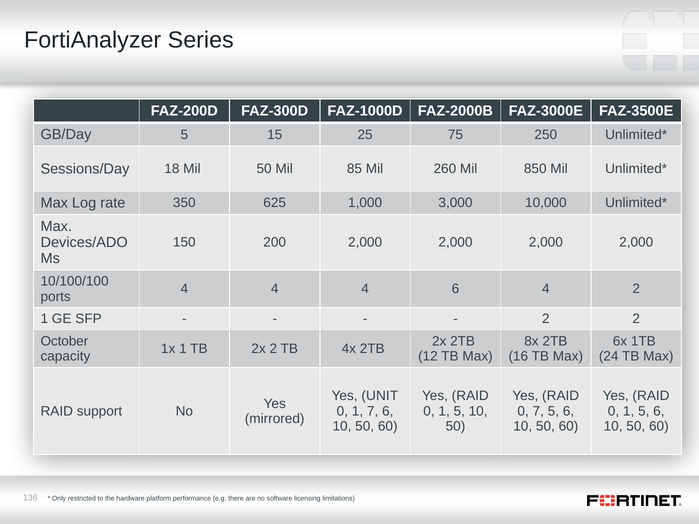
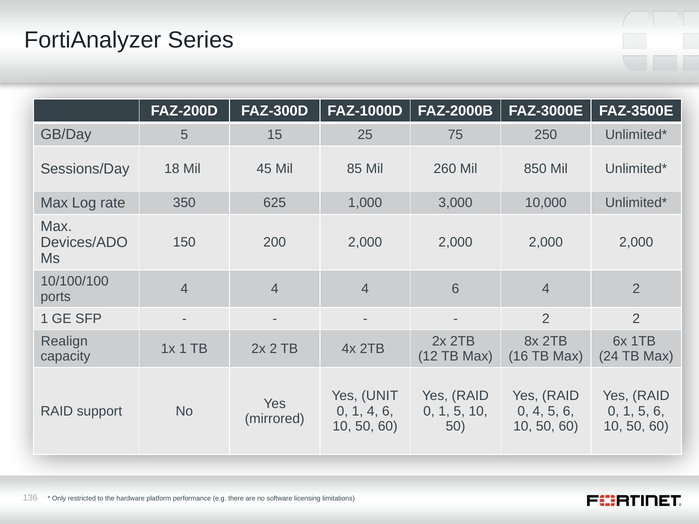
Mil 50: 50 -> 45
October: October -> Realign
1 7: 7 -> 4
0 7: 7 -> 4
